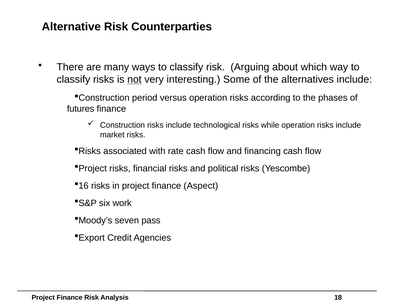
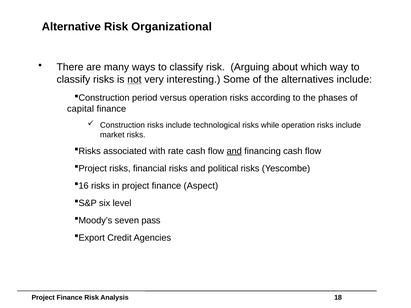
Counterparties: Counterparties -> Organizational
futures: futures -> capital
and at (234, 151) underline: none -> present
work: work -> level
